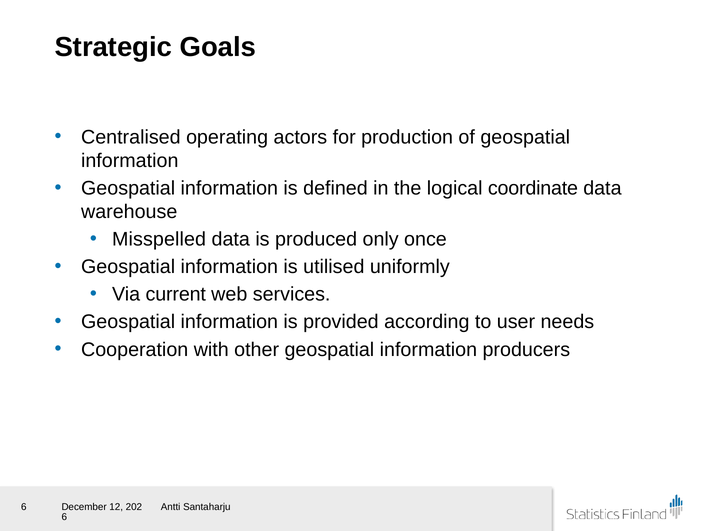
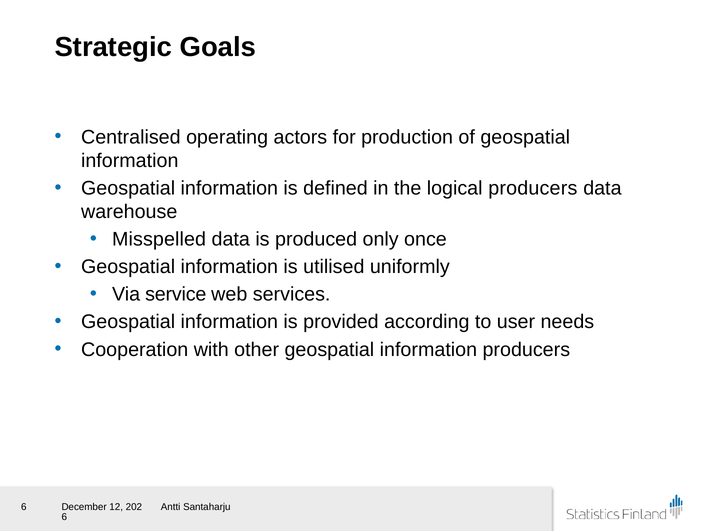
logical coordinate: coordinate -> producers
current: current -> service
